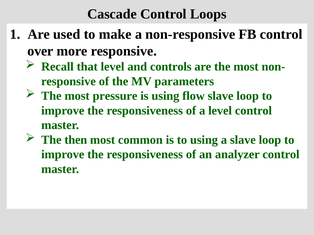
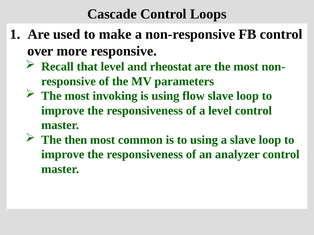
controls: controls -> rheostat
pressure: pressure -> invoking
